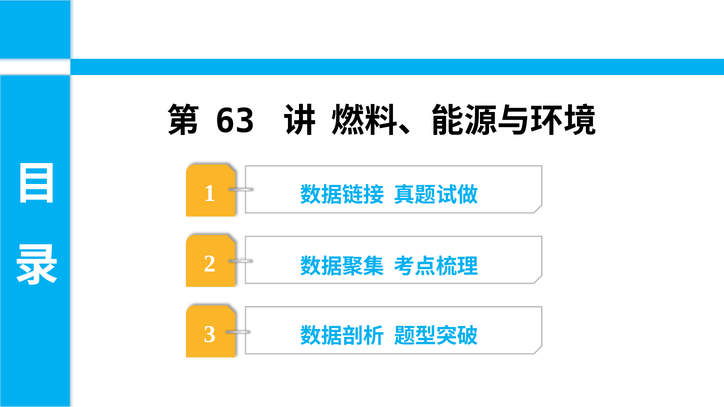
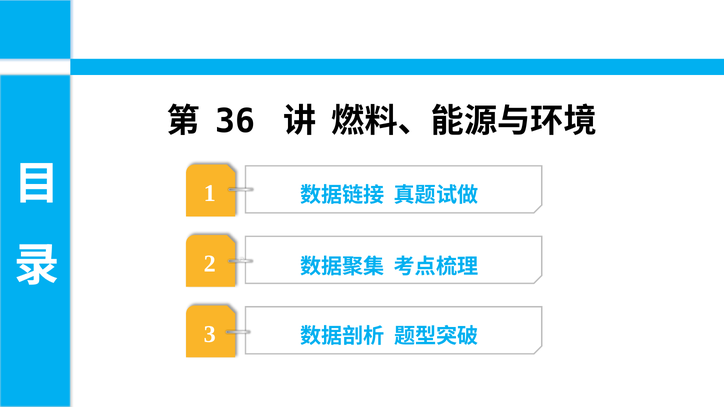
63: 63 -> 36
